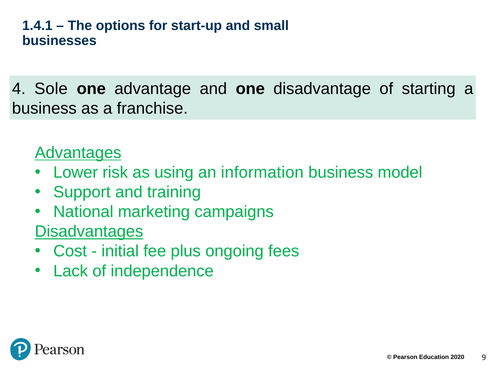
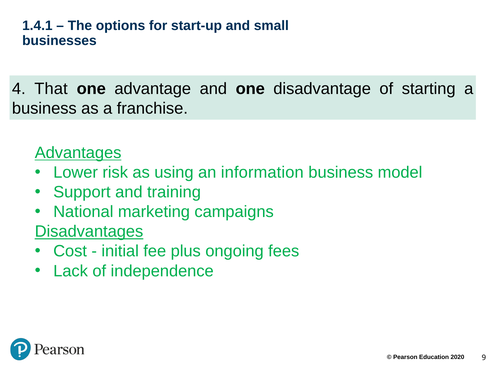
Sole: Sole -> That
